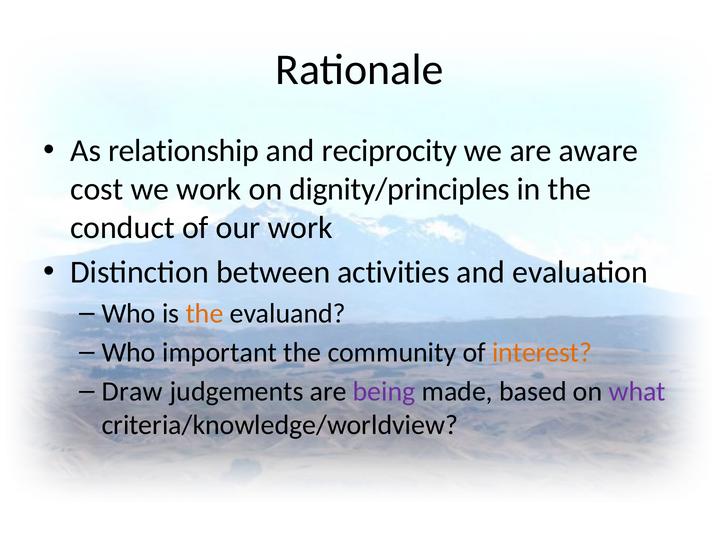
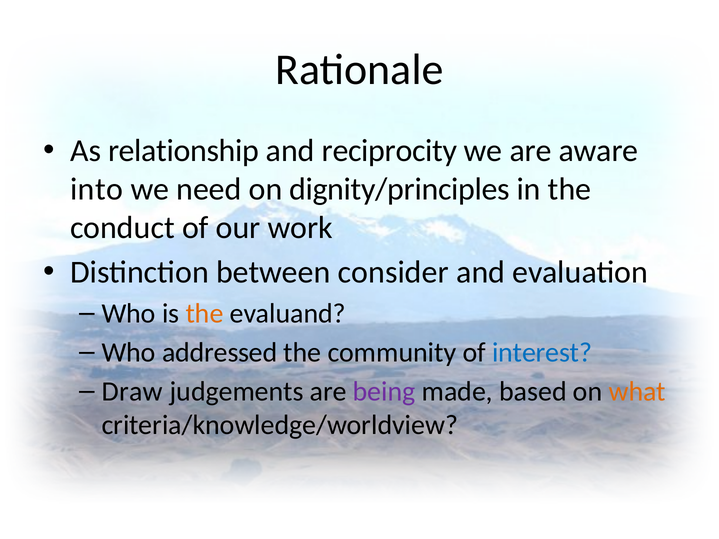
cost: cost -> into
we work: work -> need
activities: activities -> consider
important: important -> addressed
interest colour: orange -> blue
what colour: purple -> orange
